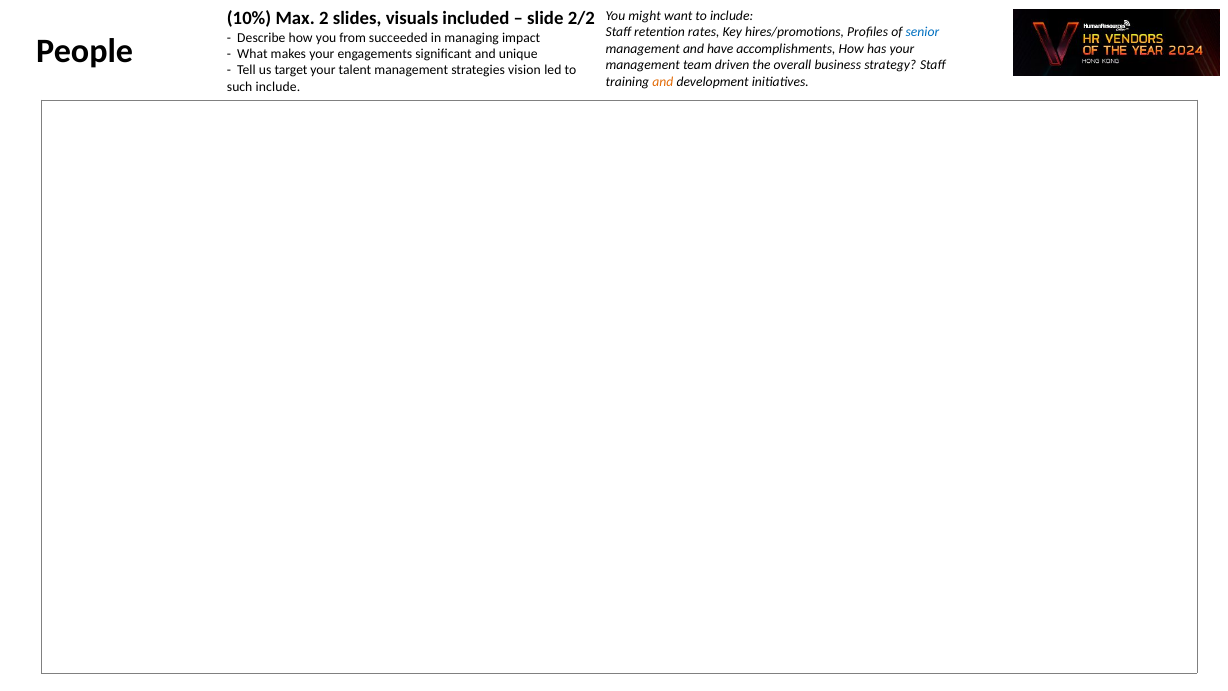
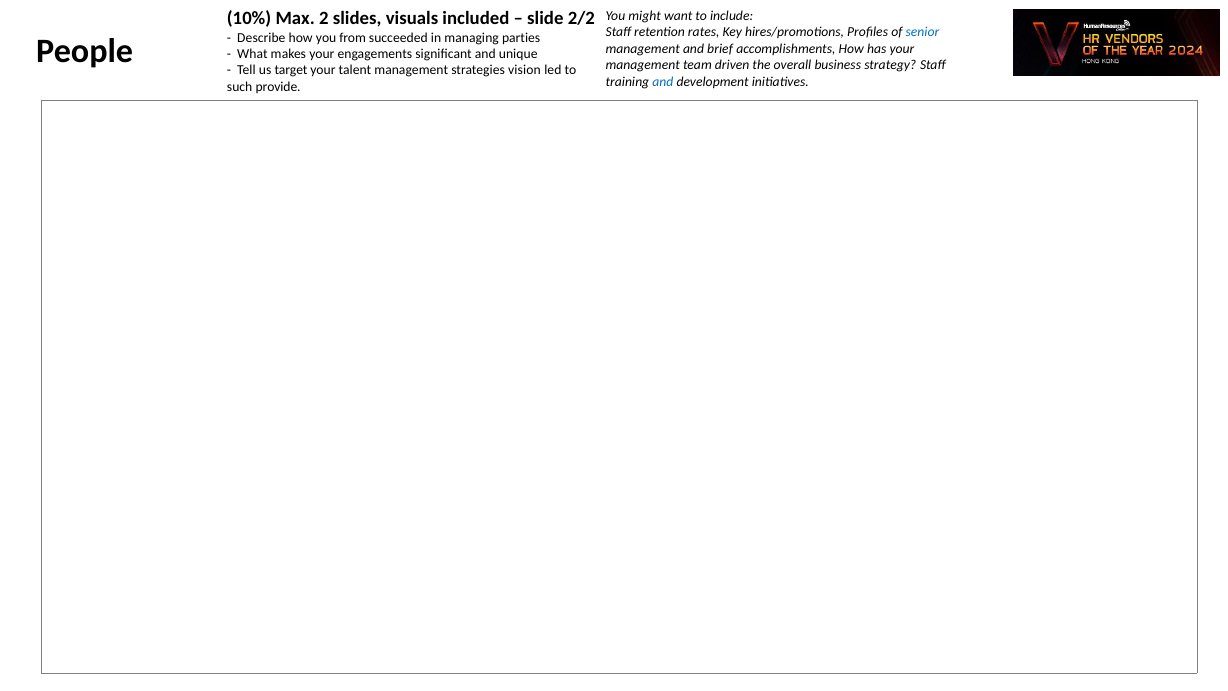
impact: impact -> parties
have: have -> brief
and at (663, 82) colour: orange -> blue
such include: include -> provide
